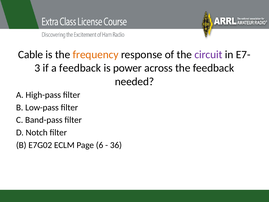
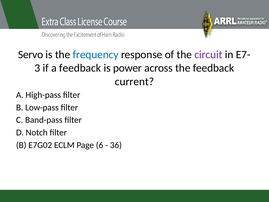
Cable: Cable -> Servo
frequency colour: orange -> blue
needed: needed -> current
